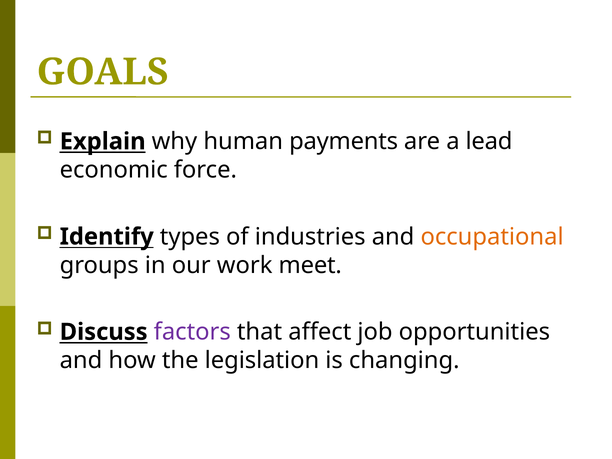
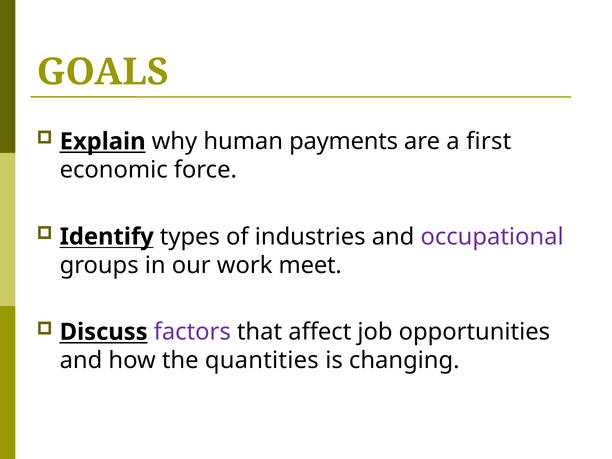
lead: lead -> first
occupational colour: orange -> purple
legislation: legislation -> quantities
